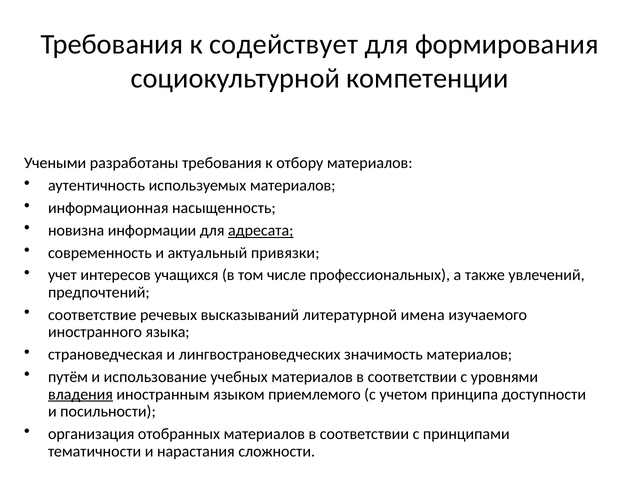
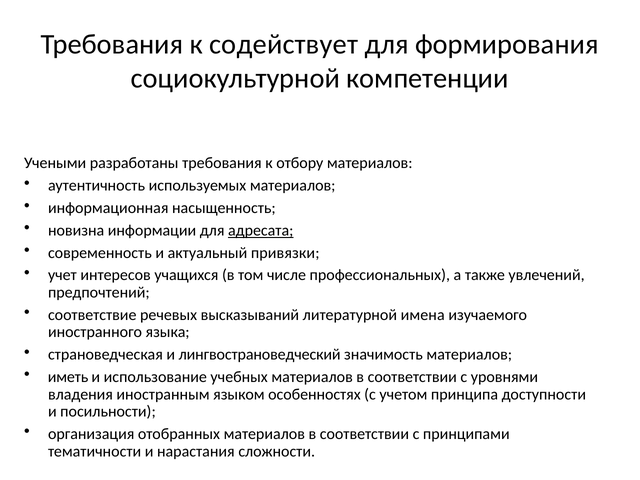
лингвострановедческих: лингвострановедческих -> лингвострановедческий
путём: путём -> иметь
владения underline: present -> none
приемлемого: приемлемого -> особенностях
